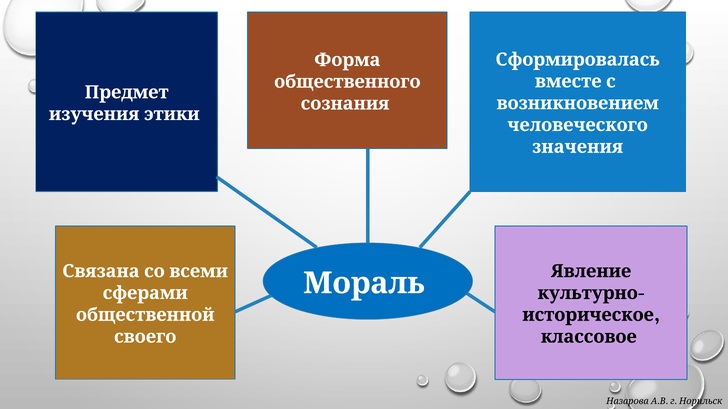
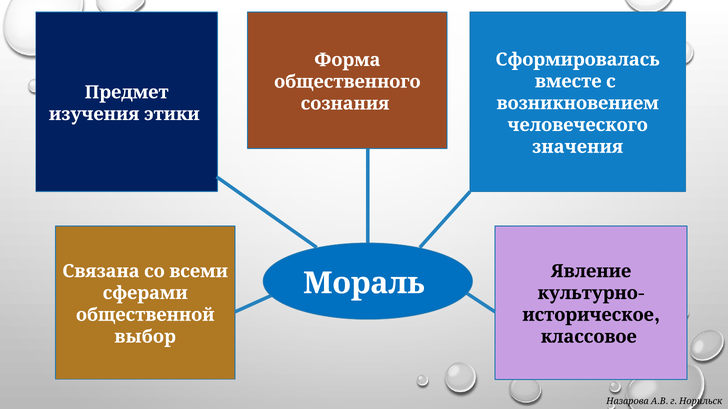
своего: своего -> выбор
